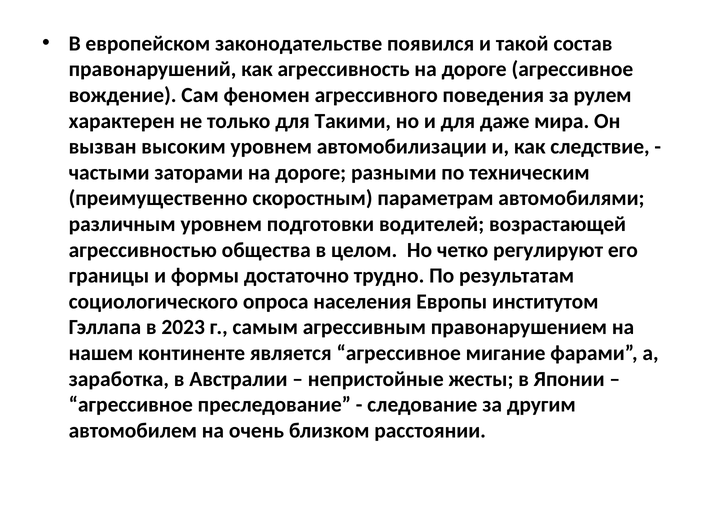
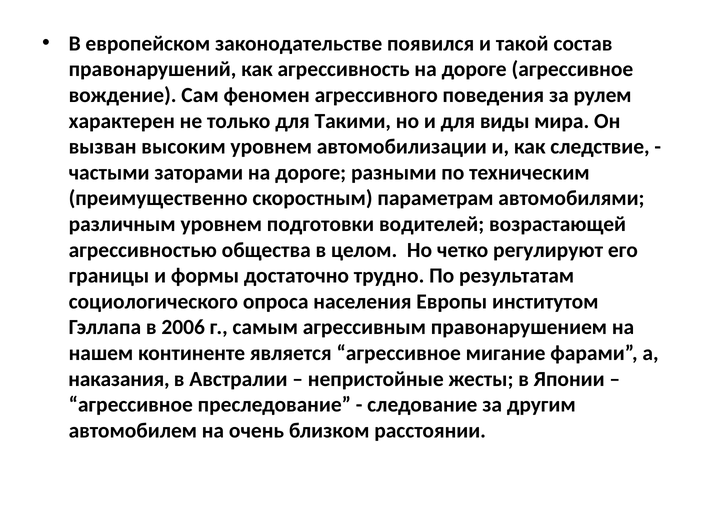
даже: даже -> виды
2023: 2023 -> 2006
заработка: заработка -> наказания
